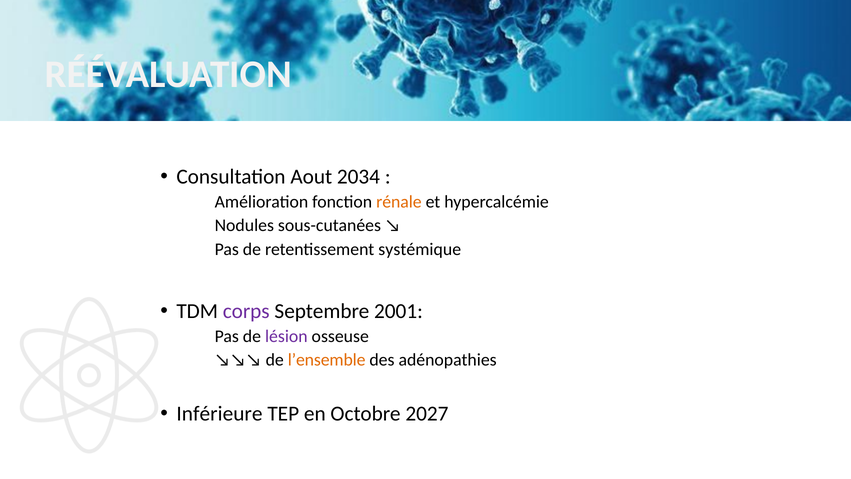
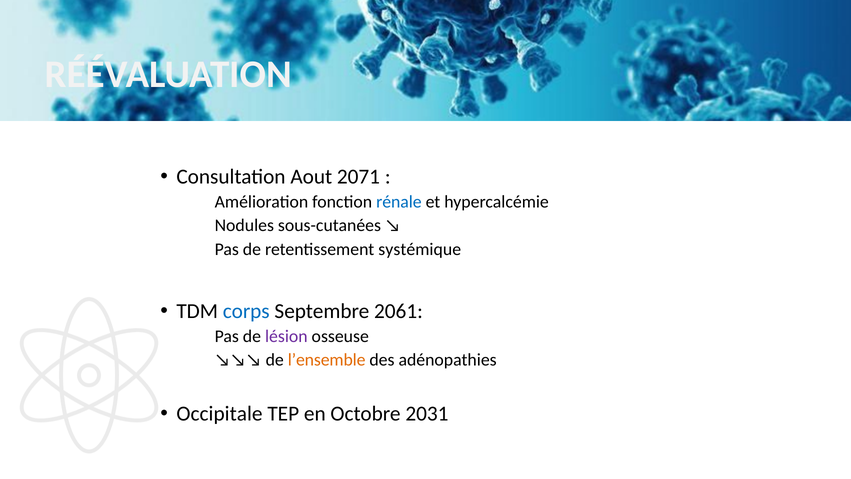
2034: 2034 -> 2071
rénale colour: orange -> blue
corps colour: purple -> blue
2001: 2001 -> 2061
Inférieure: Inférieure -> Occipitale
2027: 2027 -> 2031
